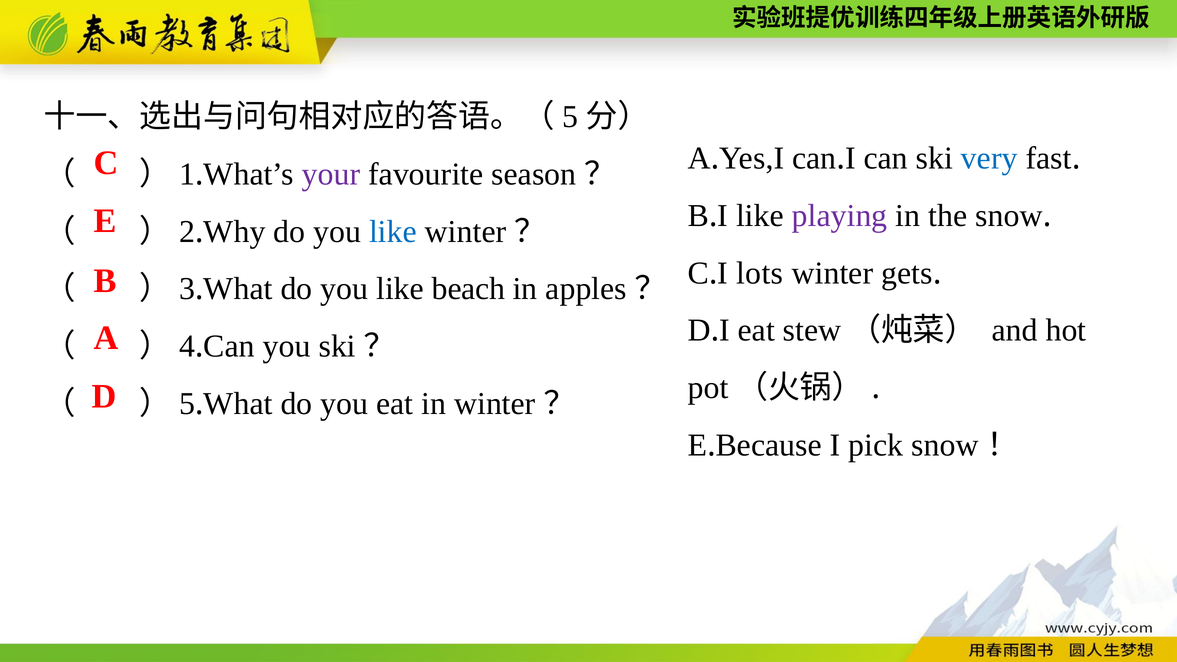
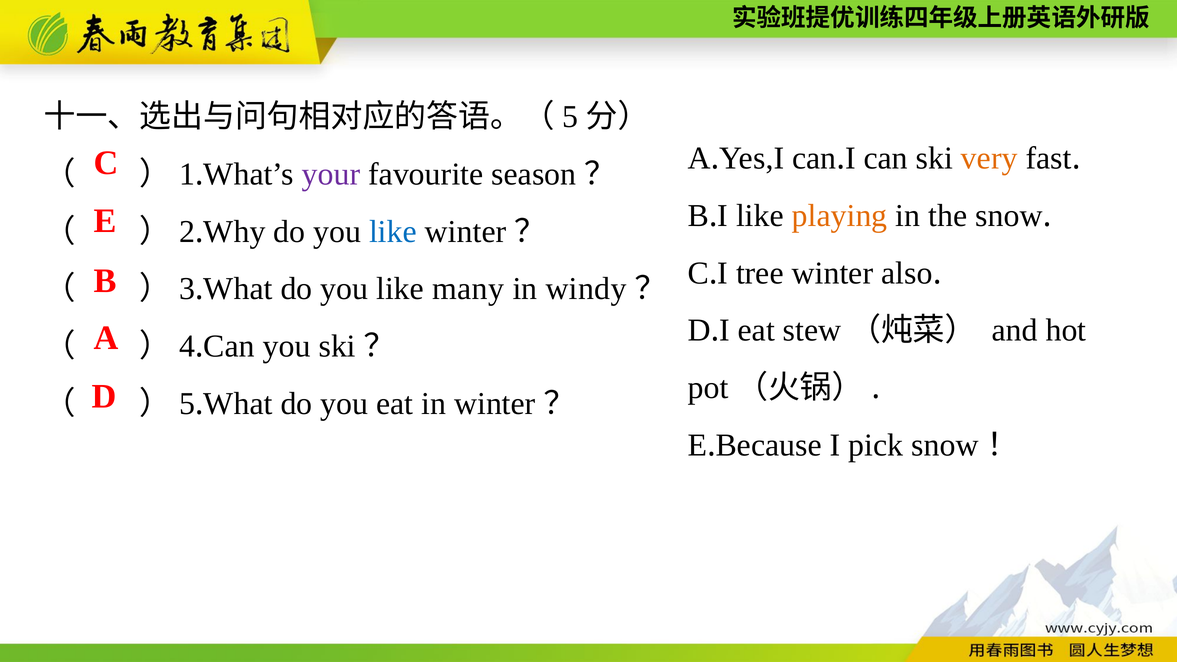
very colour: blue -> orange
playing colour: purple -> orange
lots: lots -> tree
gets: gets -> also
beach: beach -> many
apples: apples -> windy
